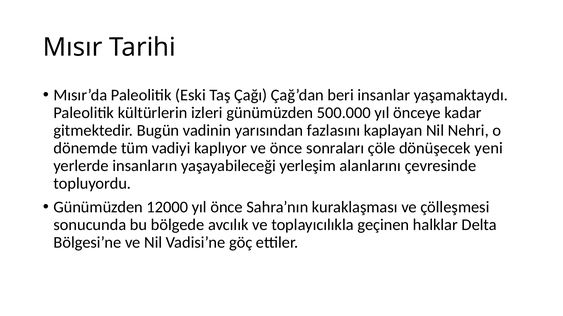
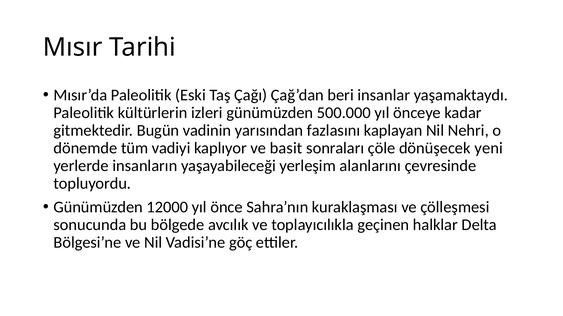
ve önce: önce -> basit
